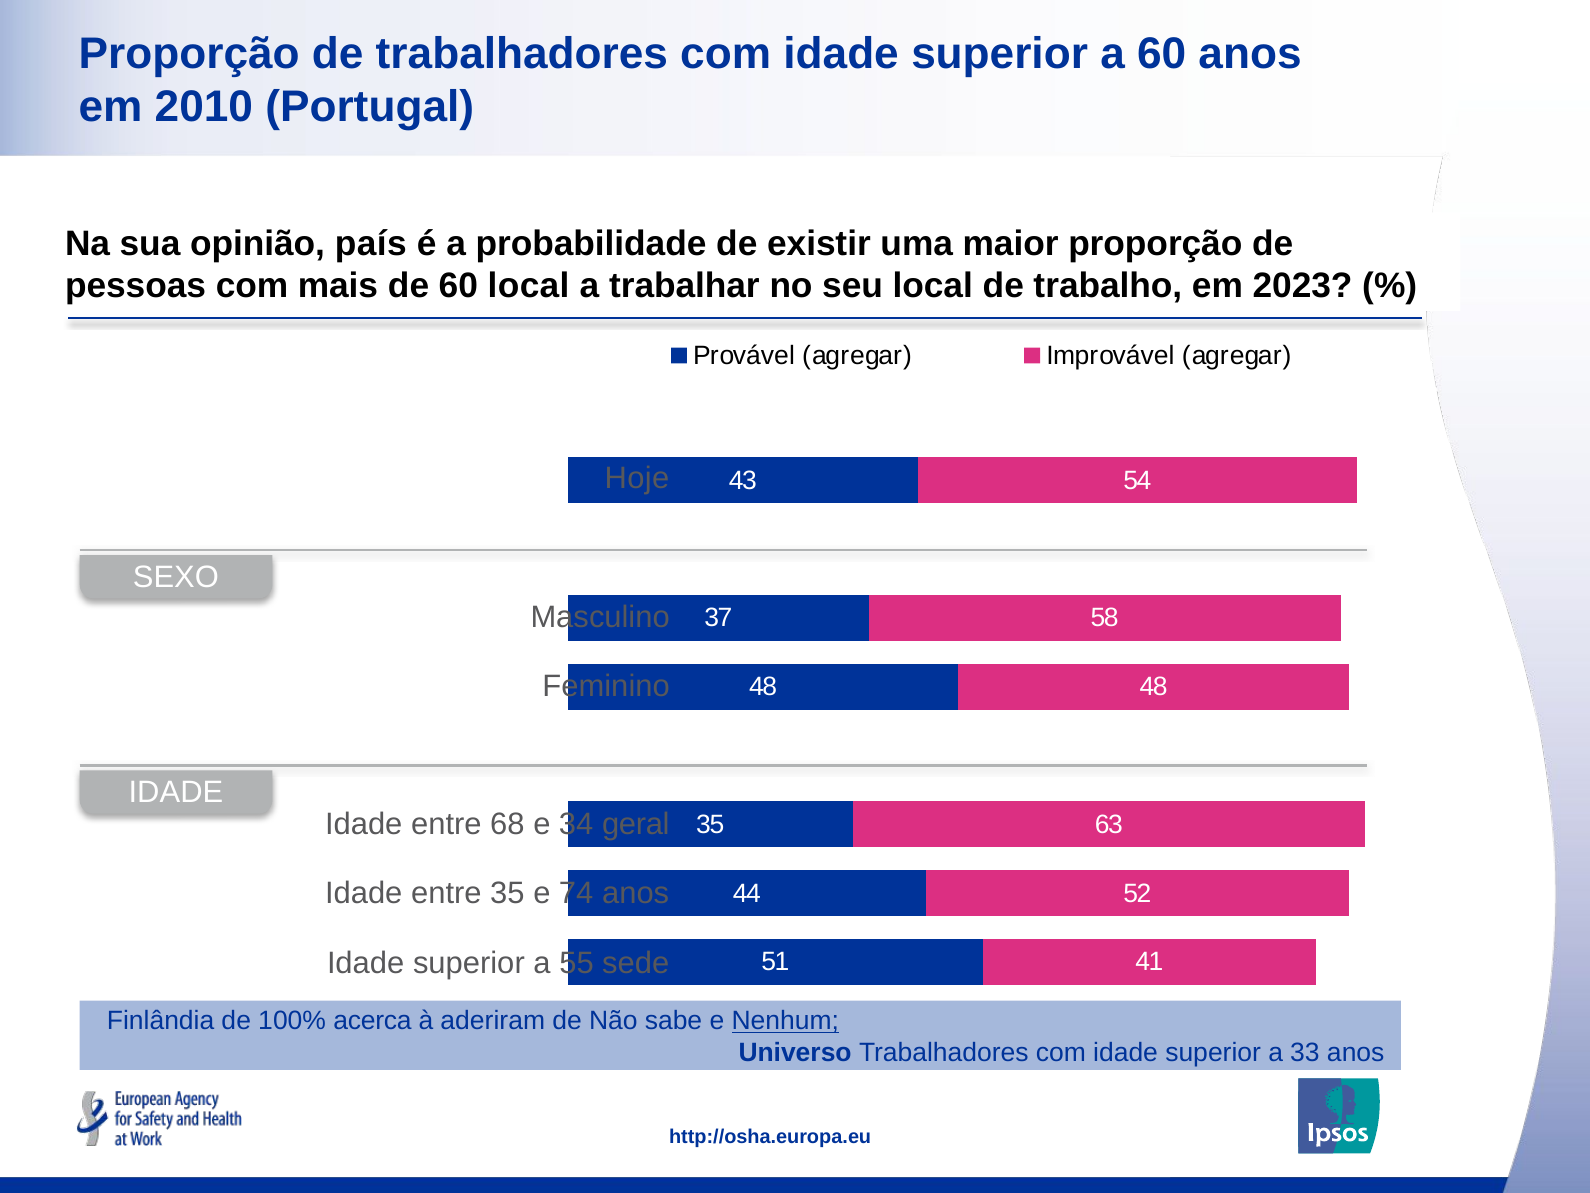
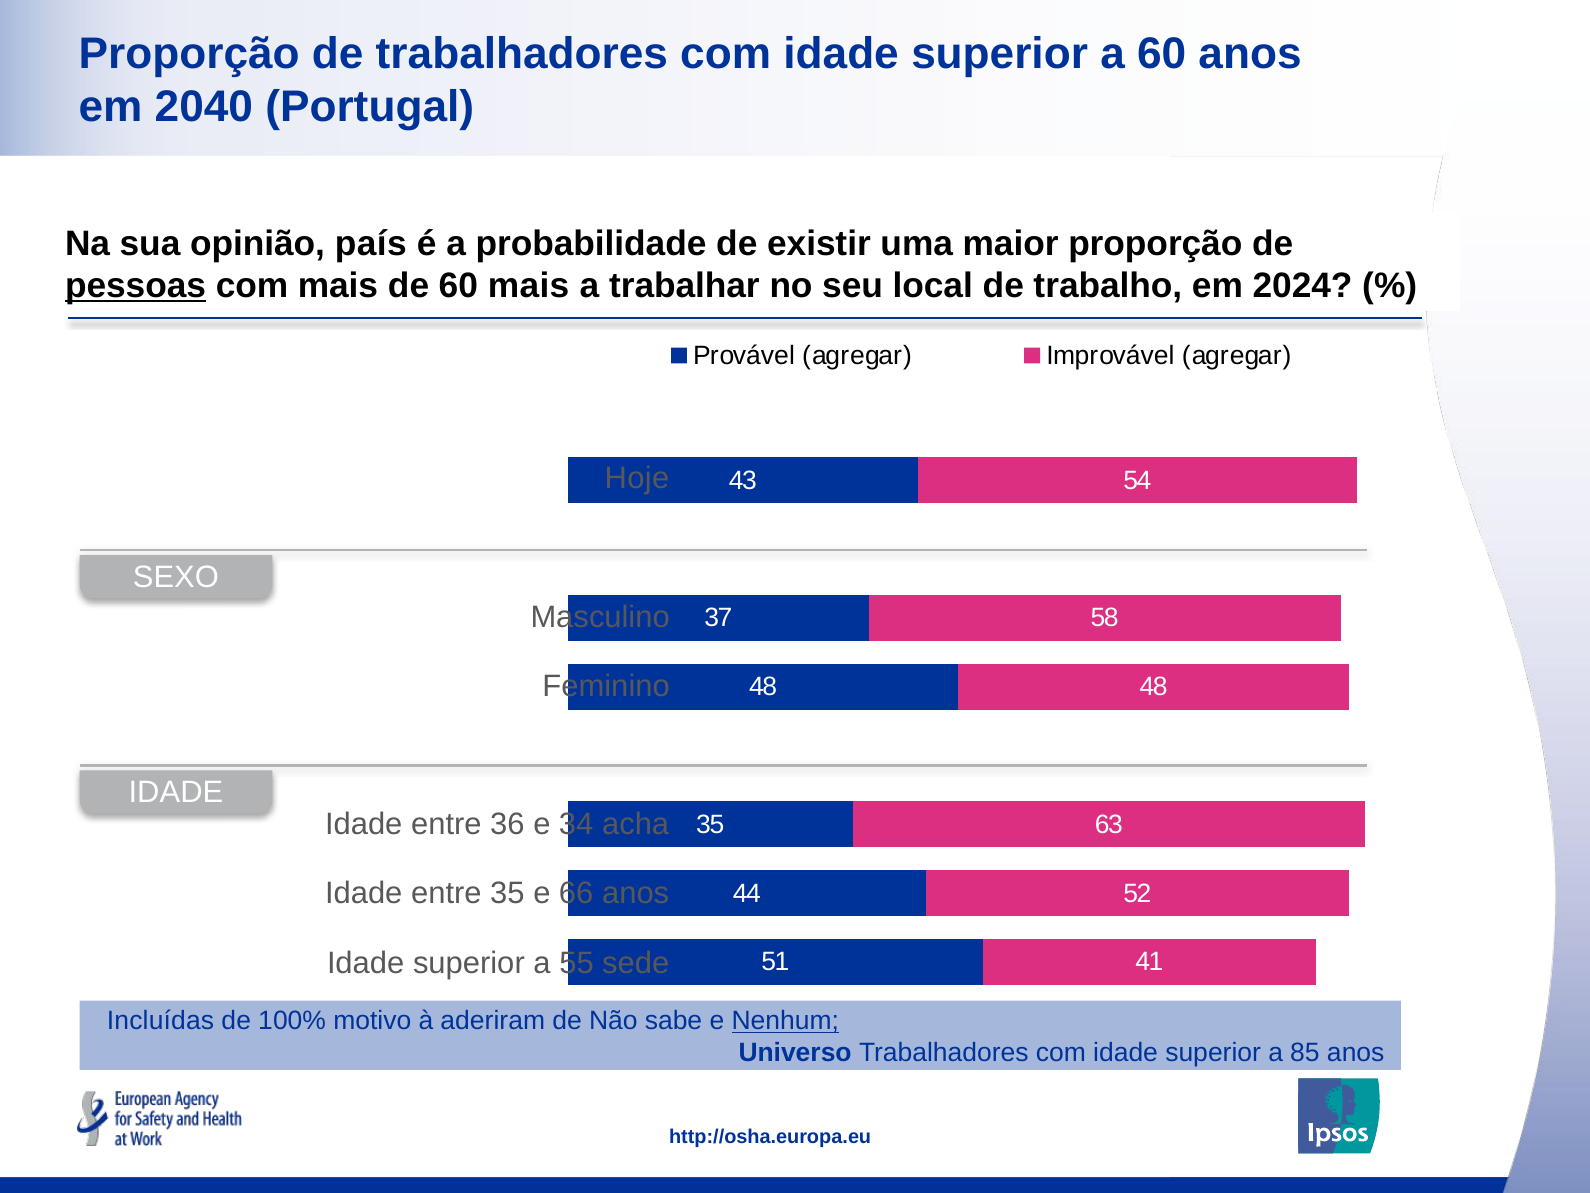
2010: 2010 -> 2040
pessoas underline: none -> present
60 local: local -> mais
2023: 2023 -> 2024
68: 68 -> 36
geral: geral -> acha
74: 74 -> 66
Finlândia: Finlândia -> Incluídas
acerca: acerca -> motivo
33: 33 -> 85
